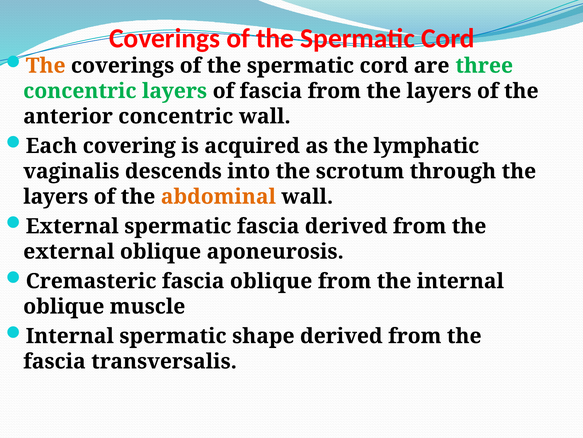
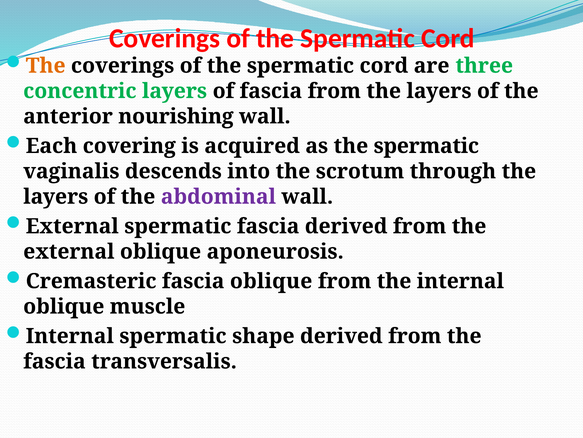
anterior concentric: concentric -> nourishing
as the lymphatic: lymphatic -> spermatic
abdominal colour: orange -> purple
